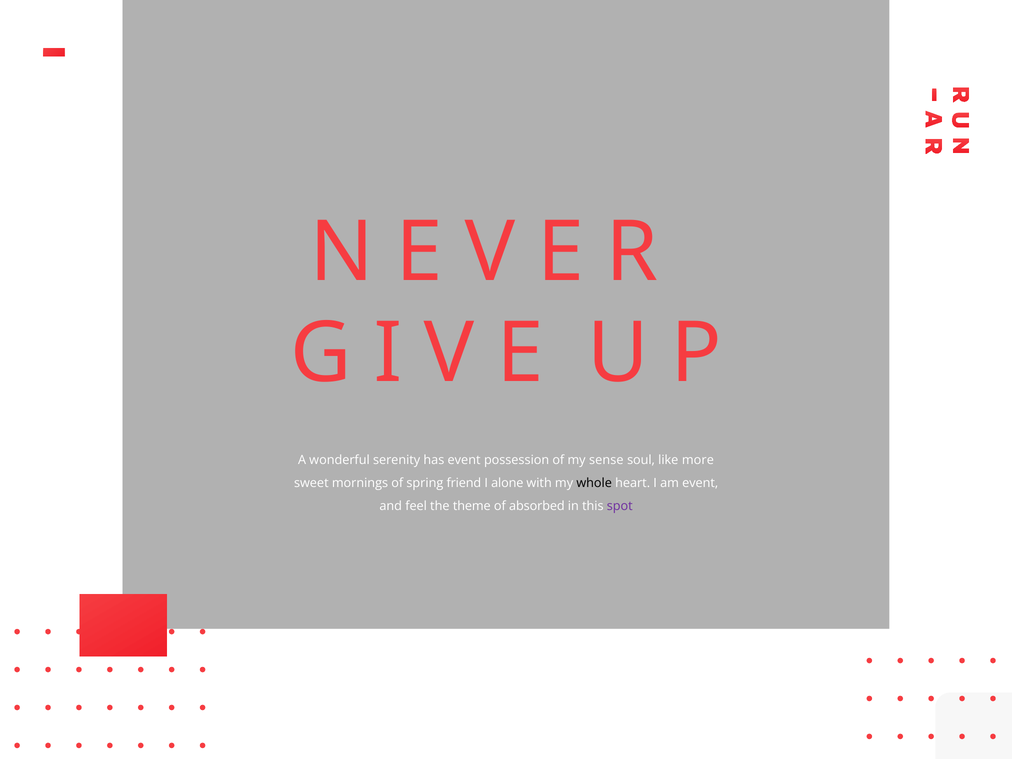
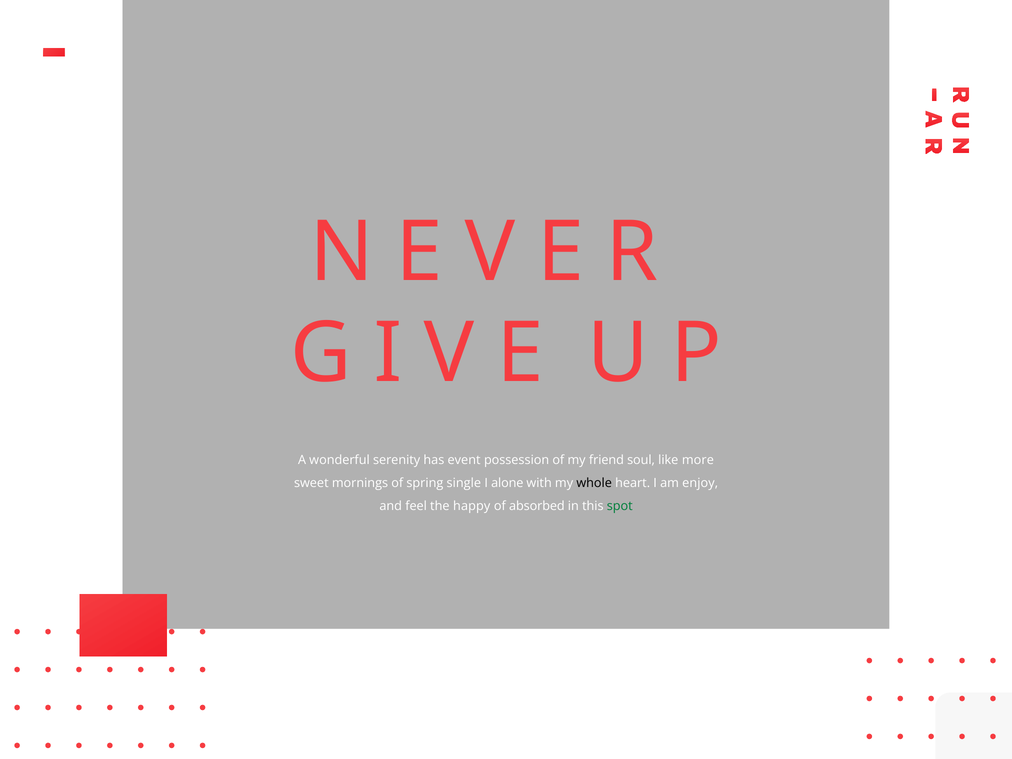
sense: sense -> friend
friend: friend -> single
am event: event -> enjoy
theme: theme -> happy
spot colour: purple -> green
